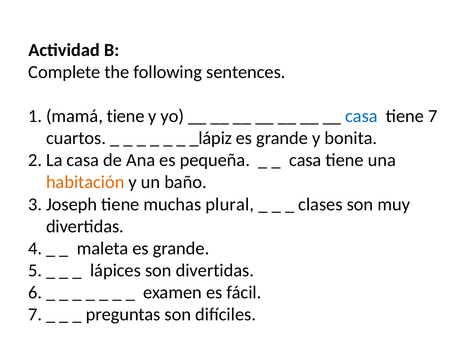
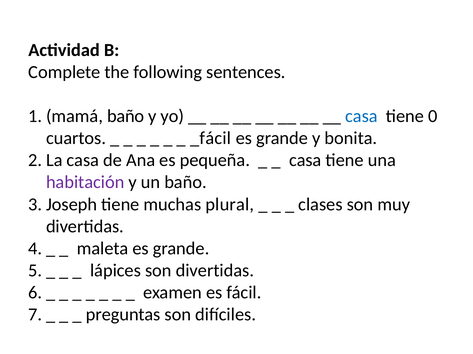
tiene at (126, 116): tiene -> baño
7: 7 -> 0
_lápiz: _lápiz -> _fácil
habitación colour: orange -> purple
